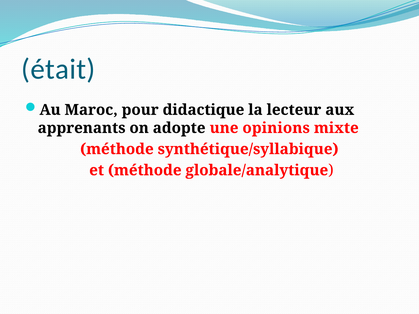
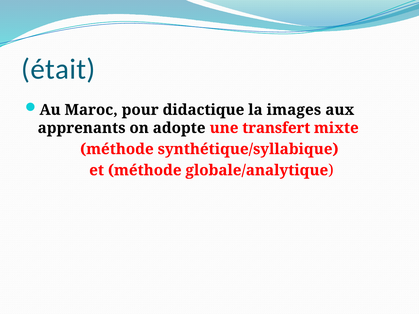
lecteur: lecteur -> images
opinions: opinions -> transfert
